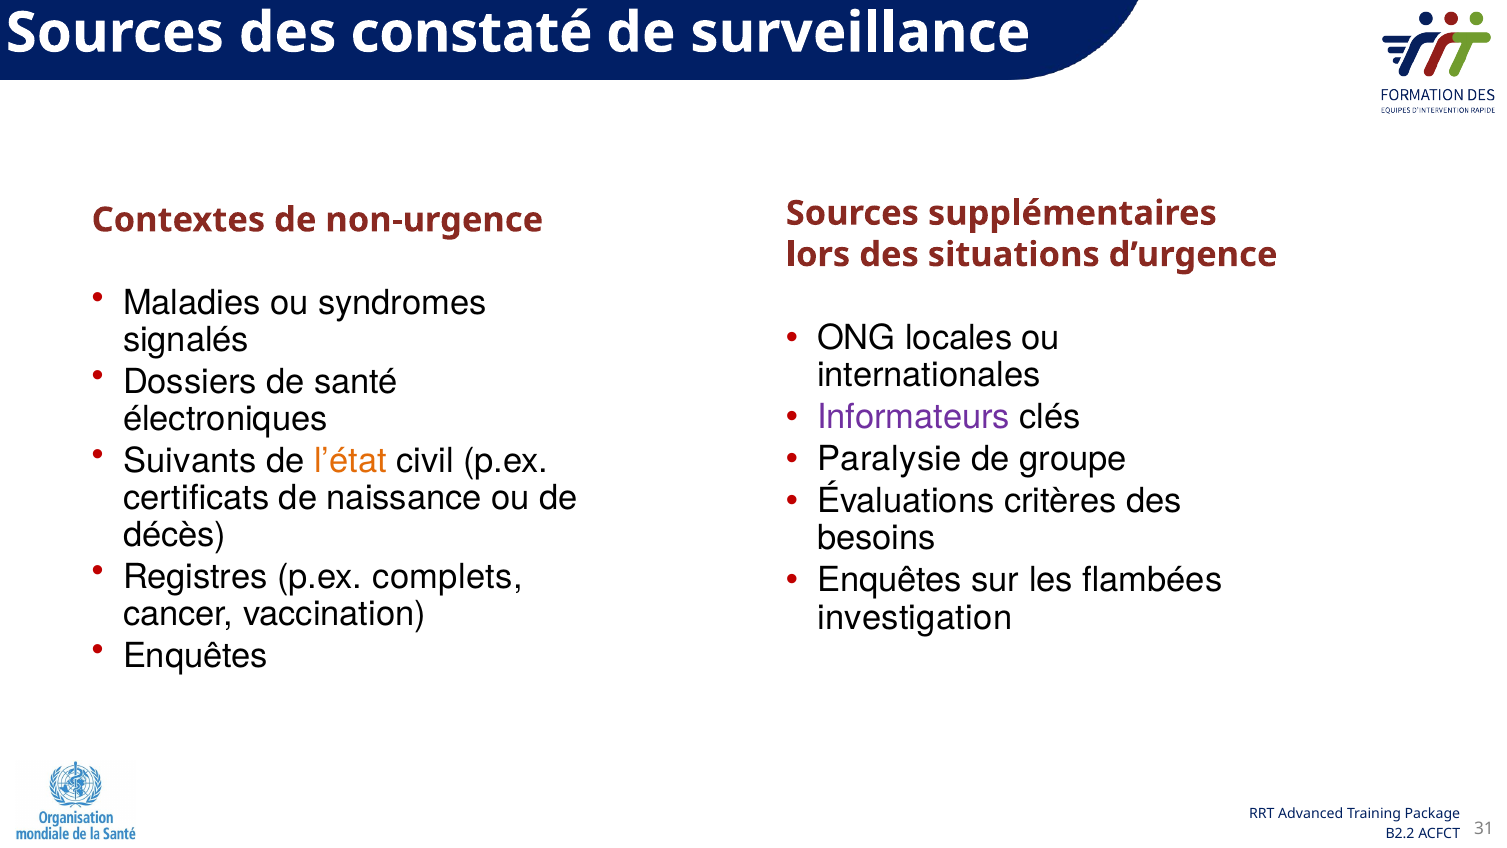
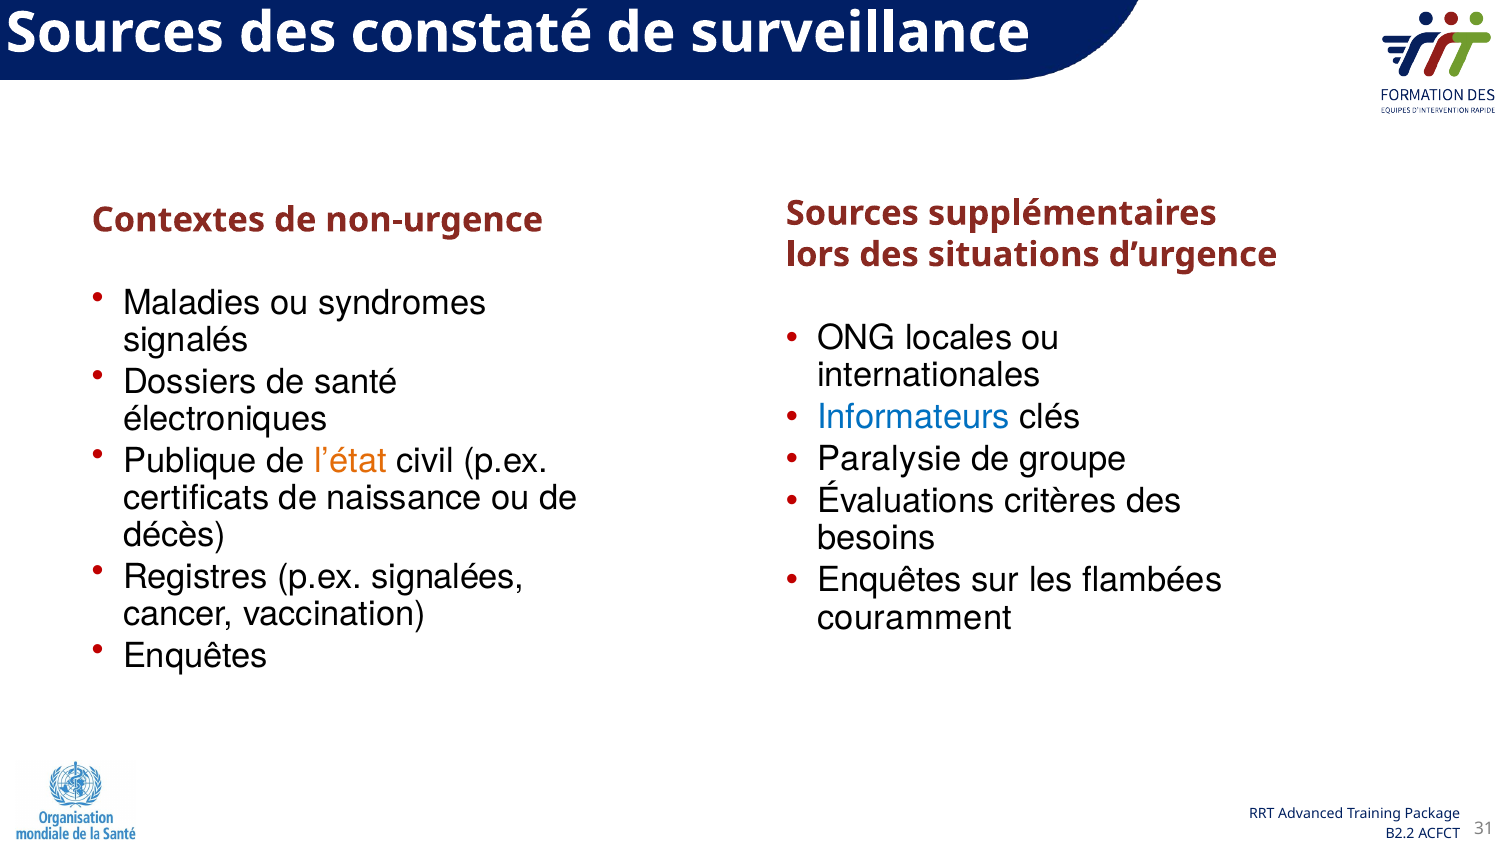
Informateurs colour: purple -> blue
Suivants: Suivants -> Publique
complets: complets -> signalées
investigation: investigation -> couramment
